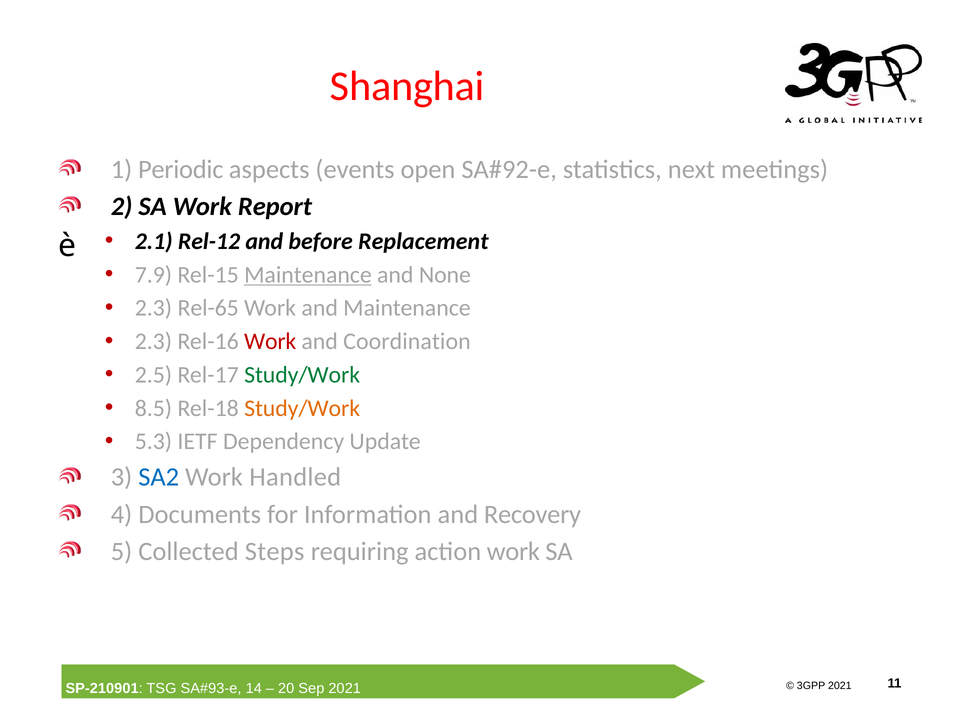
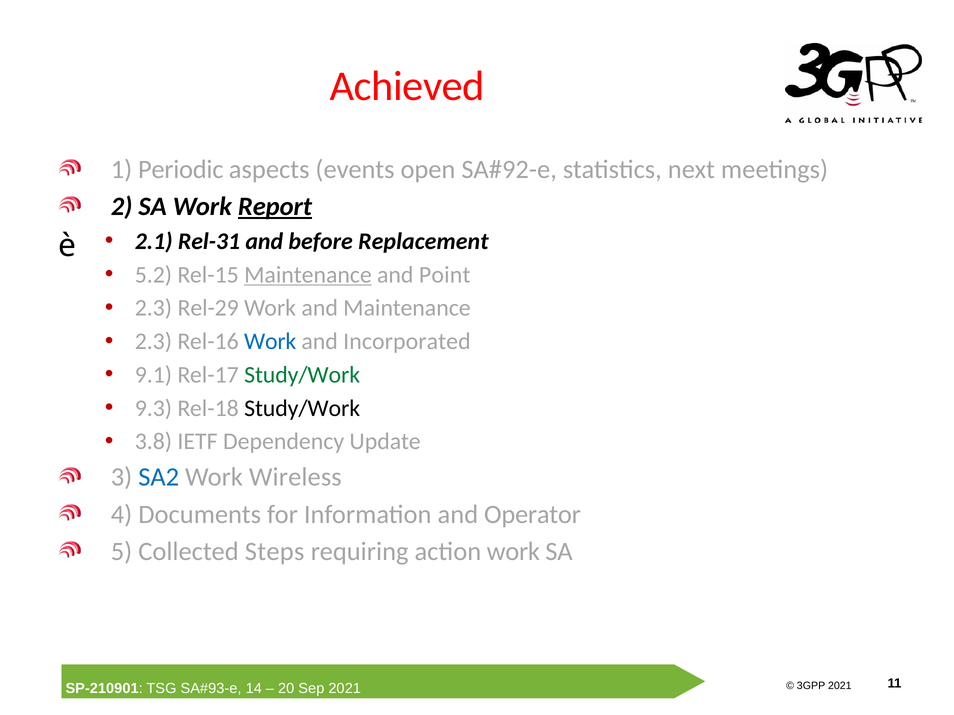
Shanghai: Shanghai -> Achieved
Report underline: none -> present
Rel-12: Rel-12 -> Rel-31
7.9: 7.9 -> 5.2
None: None -> Point
Rel-65: Rel-65 -> Rel-29
Work at (270, 342) colour: red -> blue
Coordination: Coordination -> Incorporated
2.5: 2.5 -> 9.1
8.5: 8.5 -> 9.3
Study/Work at (302, 408) colour: orange -> black
5.3: 5.3 -> 3.8
Handled: Handled -> Wireless
Recovery: Recovery -> Operator
